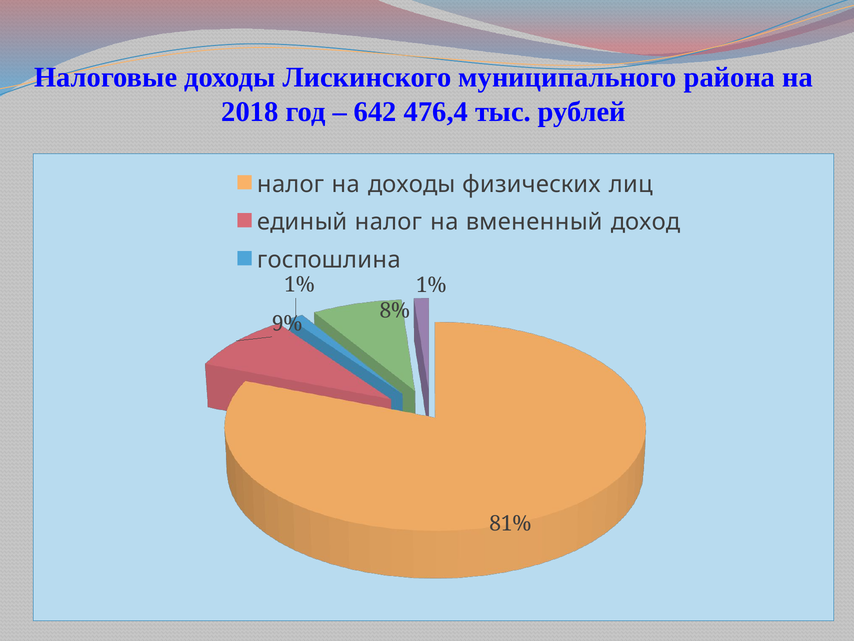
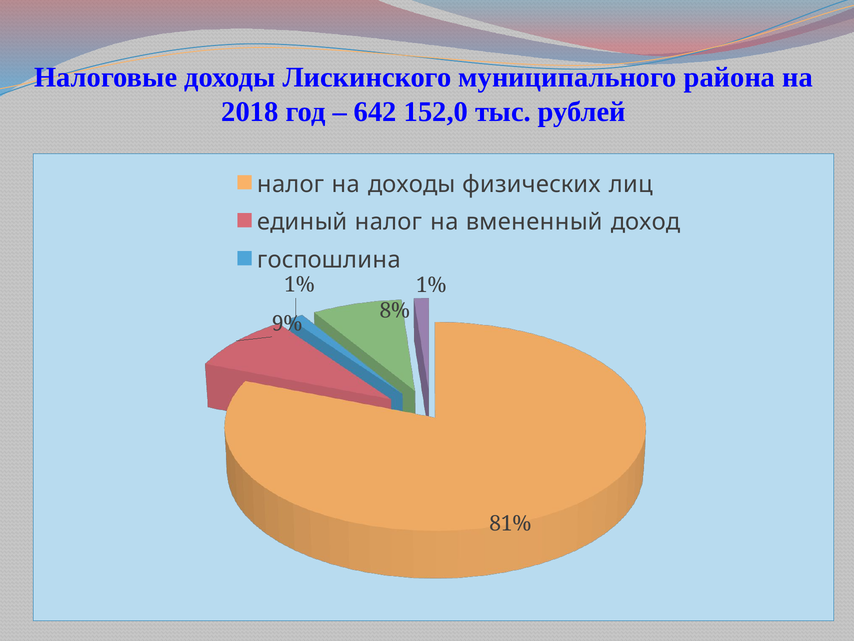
476,4: 476,4 -> 152,0
